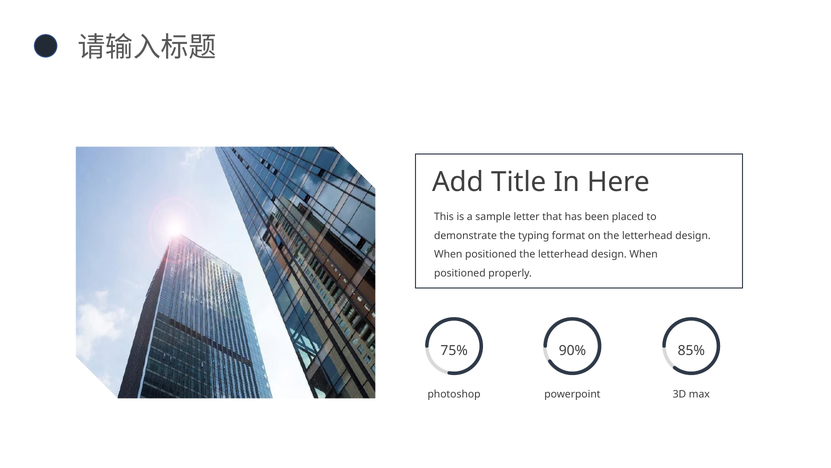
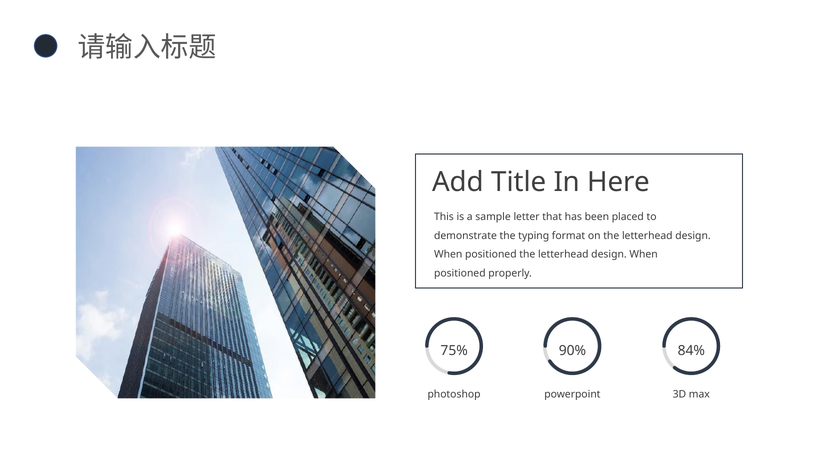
85%: 85% -> 84%
